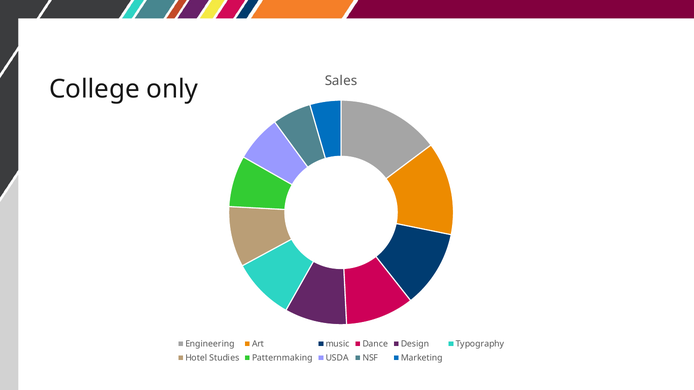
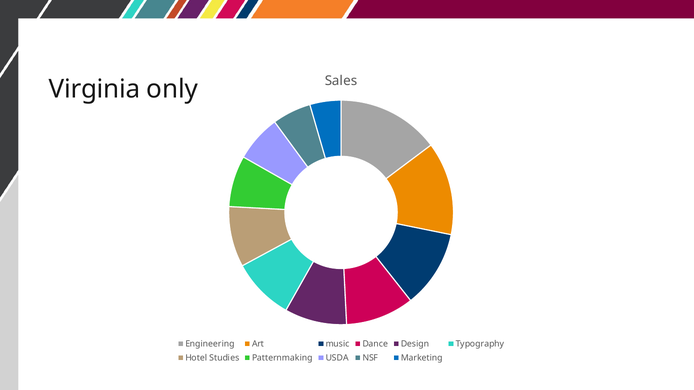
College: College -> Virginia
